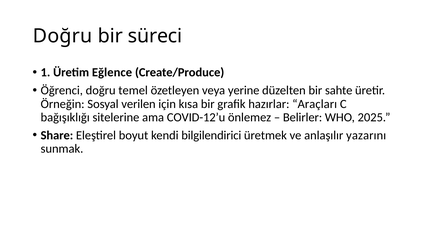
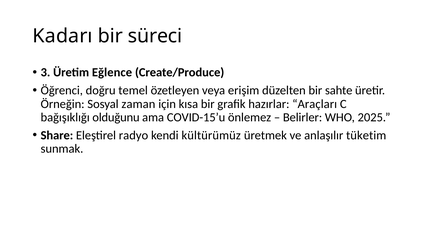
Doğru at (63, 36): Doğru -> Kadarı
1: 1 -> 3
yerine: yerine -> erişim
verilen: verilen -> zaman
sitelerine: sitelerine -> olduğunu
COVID-12’u: COVID-12’u -> COVID-15’u
boyut: boyut -> radyo
bilgilendirici: bilgilendirici -> kültürümüz
yazarını: yazarını -> tüketim
